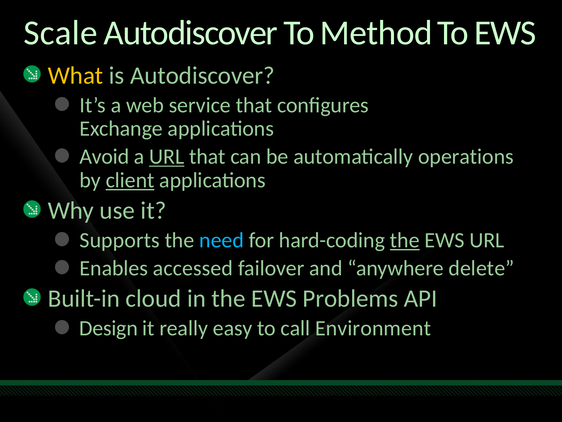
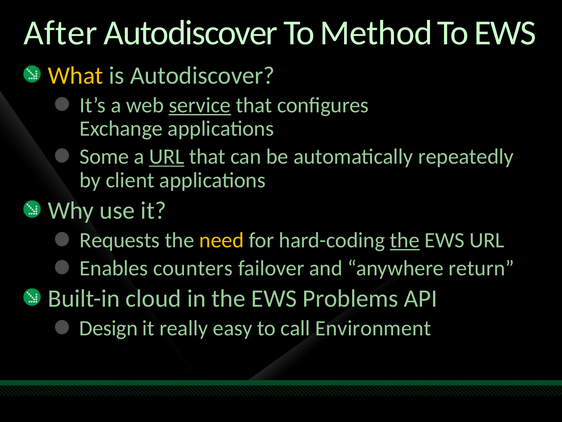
Scale: Scale -> After
service underline: none -> present
Avoid: Avoid -> Some
operations: operations -> repeatedly
client underline: present -> none
Supports: Supports -> Requests
need colour: light blue -> yellow
accessed: accessed -> counters
delete: delete -> return
